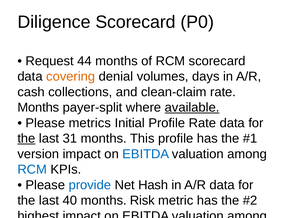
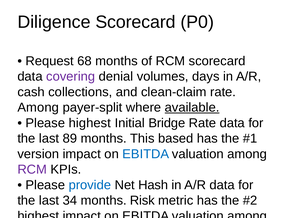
44: 44 -> 68
covering colour: orange -> purple
Months at (38, 108): Months -> Among
Please metrics: metrics -> highest
Initial Profile: Profile -> Bridge
the at (26, 139) underline: present -> none
31: 31 -> 89
This profile: profile -> based
RCM at (32, 170) colour: blue -> purple
40: 40 -> 34
